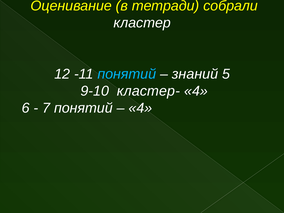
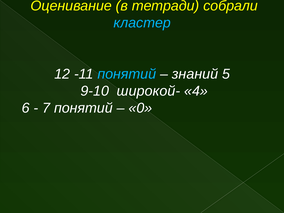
кластер colour: white -> light blue
кластер-: кластер- -> широкой-
4 at (140, 108): 4 -> 0
